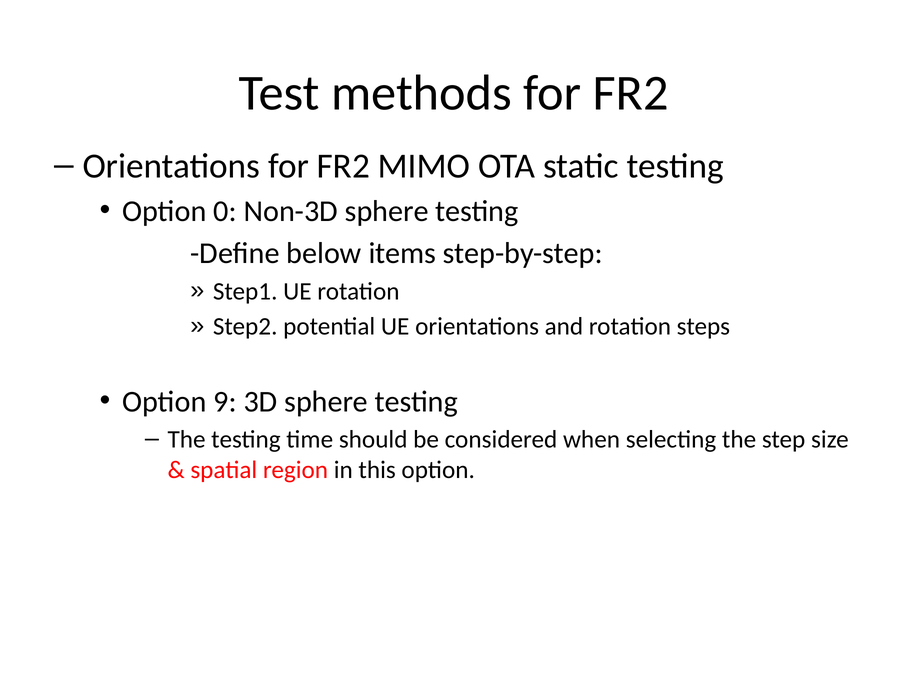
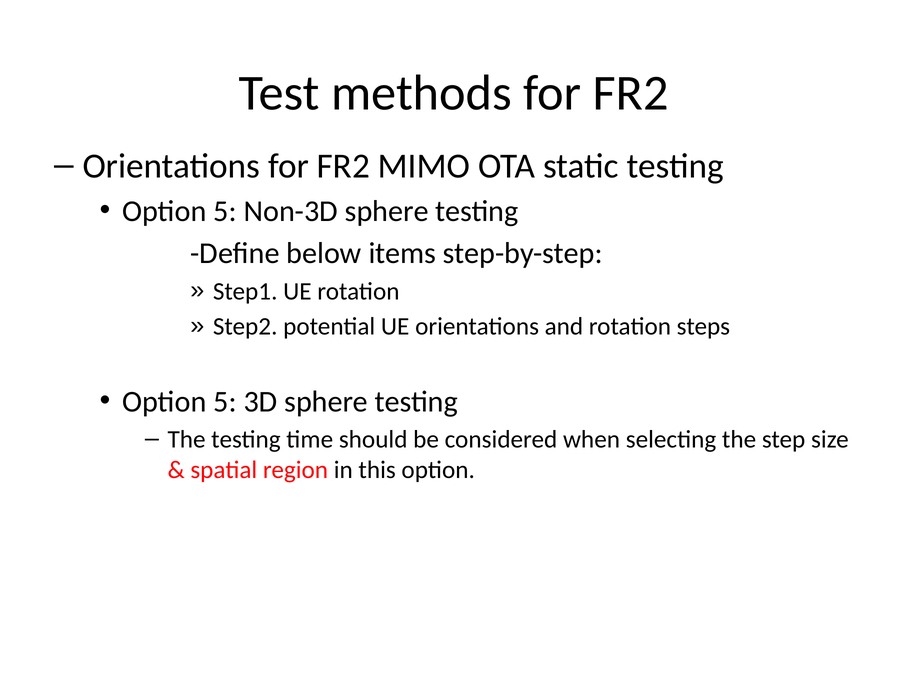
0 at (225, 211): 0 -> 5
9 at (225, 401): 9 -> 5
